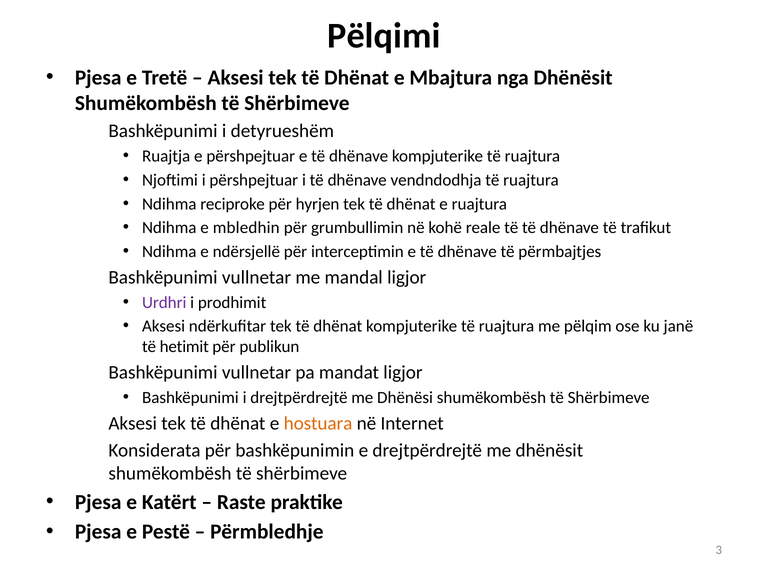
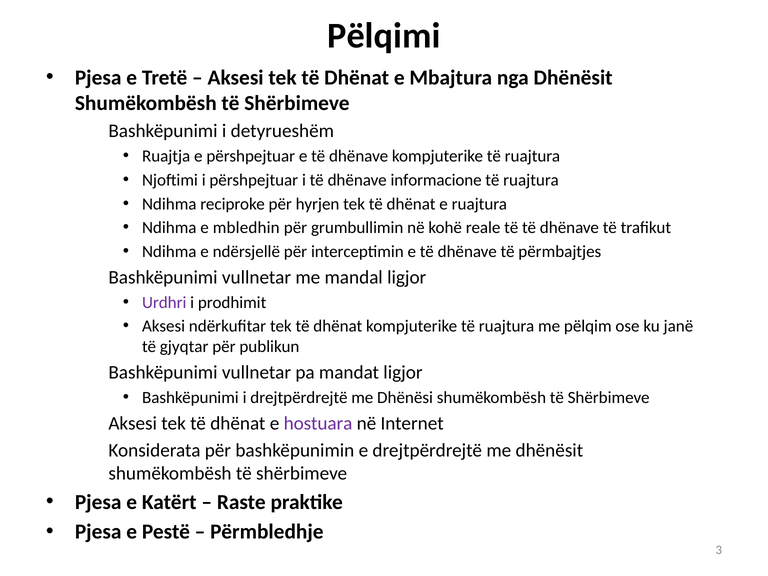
vendndodhja: vendndodhja -> informacione
hetimit: hetimit -> gjyqtar
hostuara colour: orange -> purple
